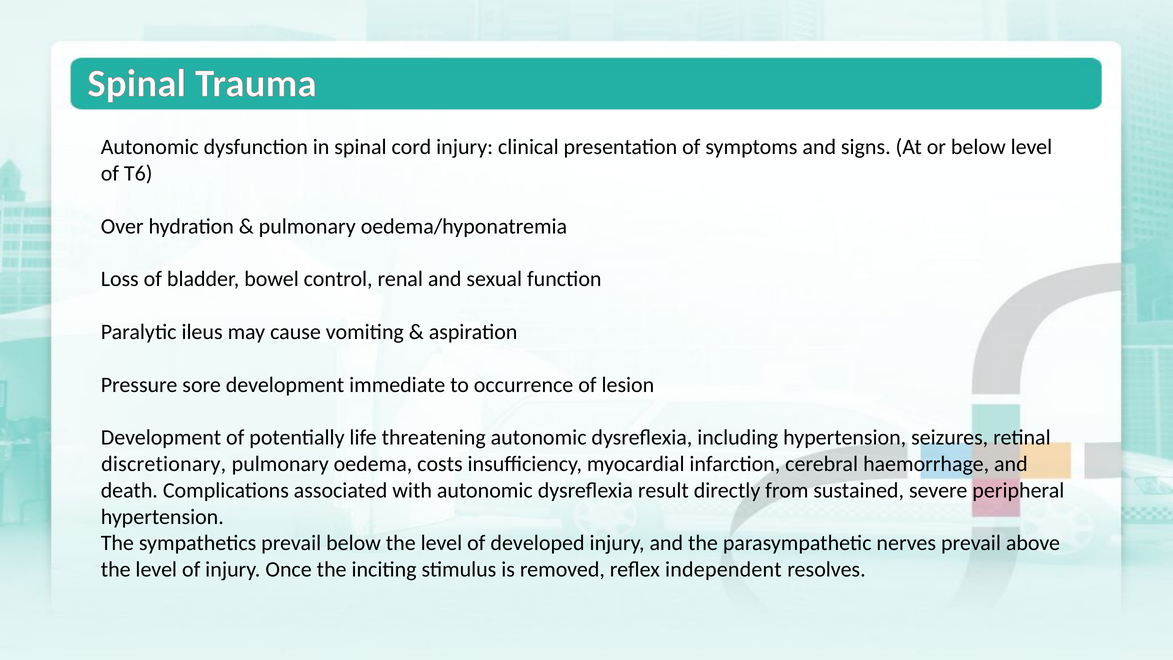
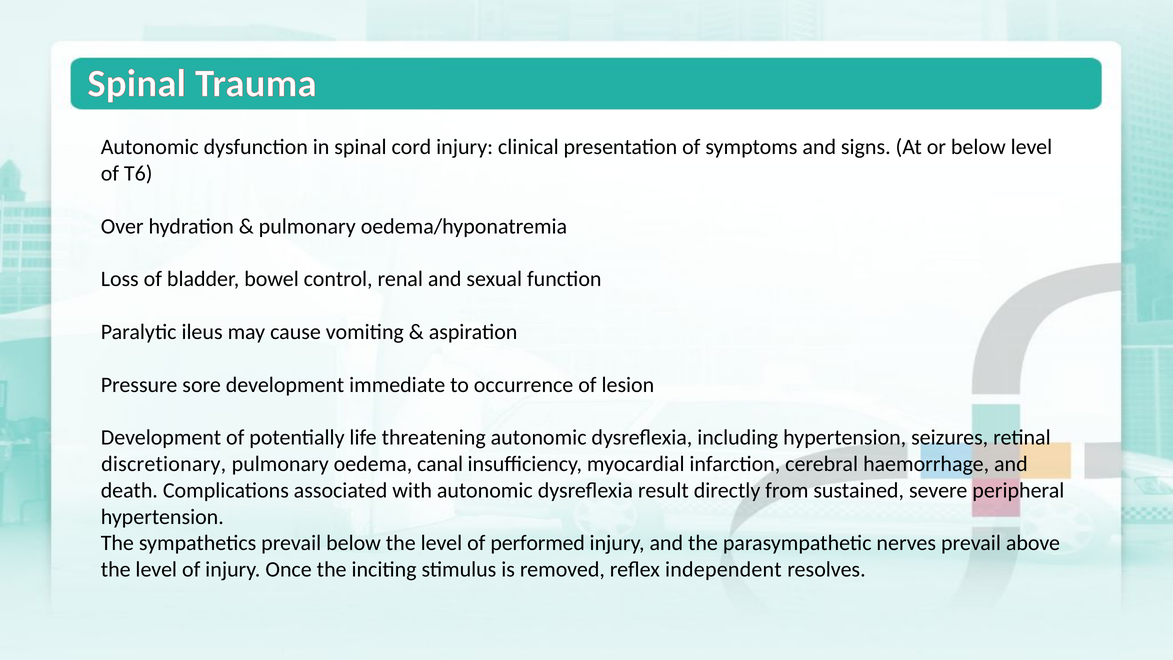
costs: costs -> canal
developed: developed -> performed
